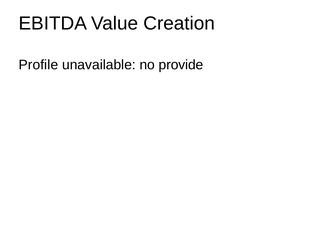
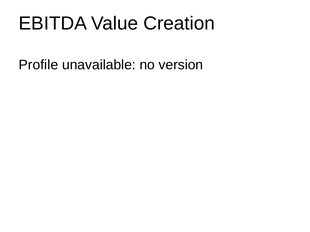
provide: provide -> version
